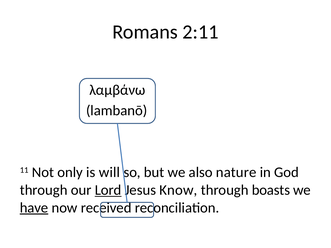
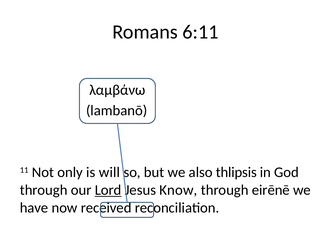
2:11: 2:11 -> 6:11
nature: nature -> thlipsis
boasts: boasts -> eirēnē
have underline: present -> none
